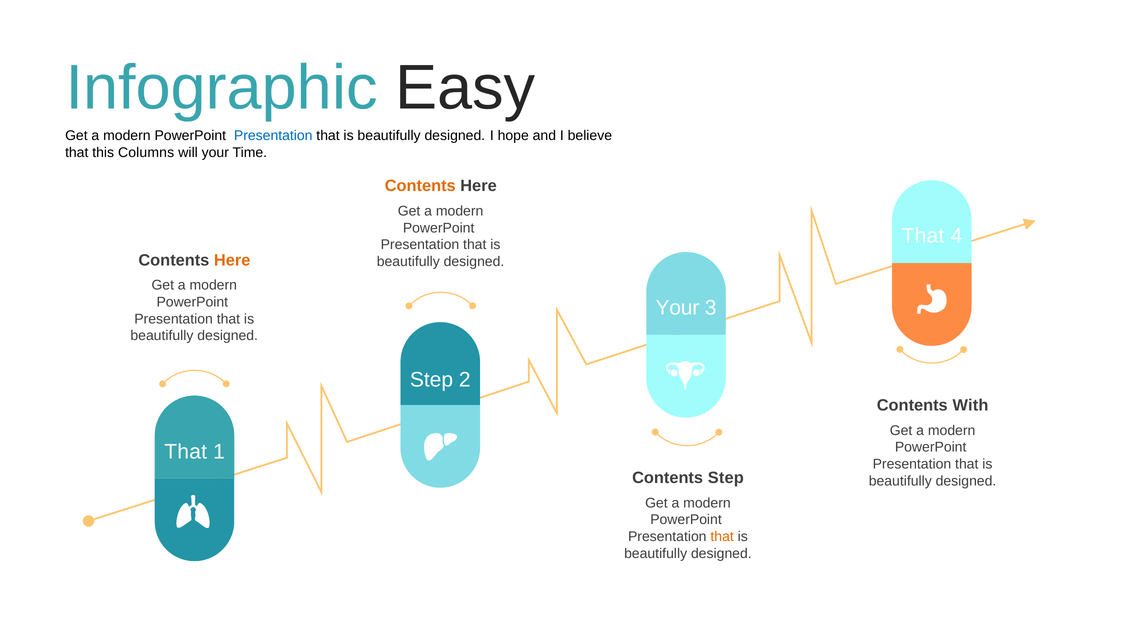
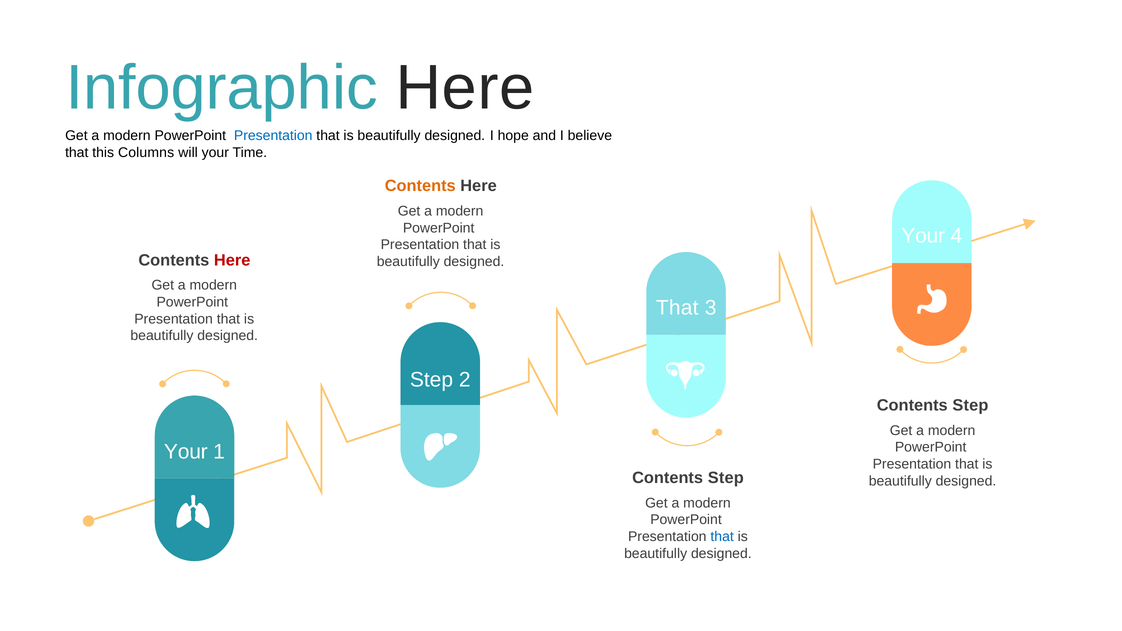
Infographic Easy: Easy -> Here
That at (923, 236): That -> Your
Here at (232, 260) colour: orange -> red
Your at (677, 308): Your -> That
With at (970, 406): With -> Step
That at (186, 452): That -> Your
that at (722, 537) colour: orange -> blue
